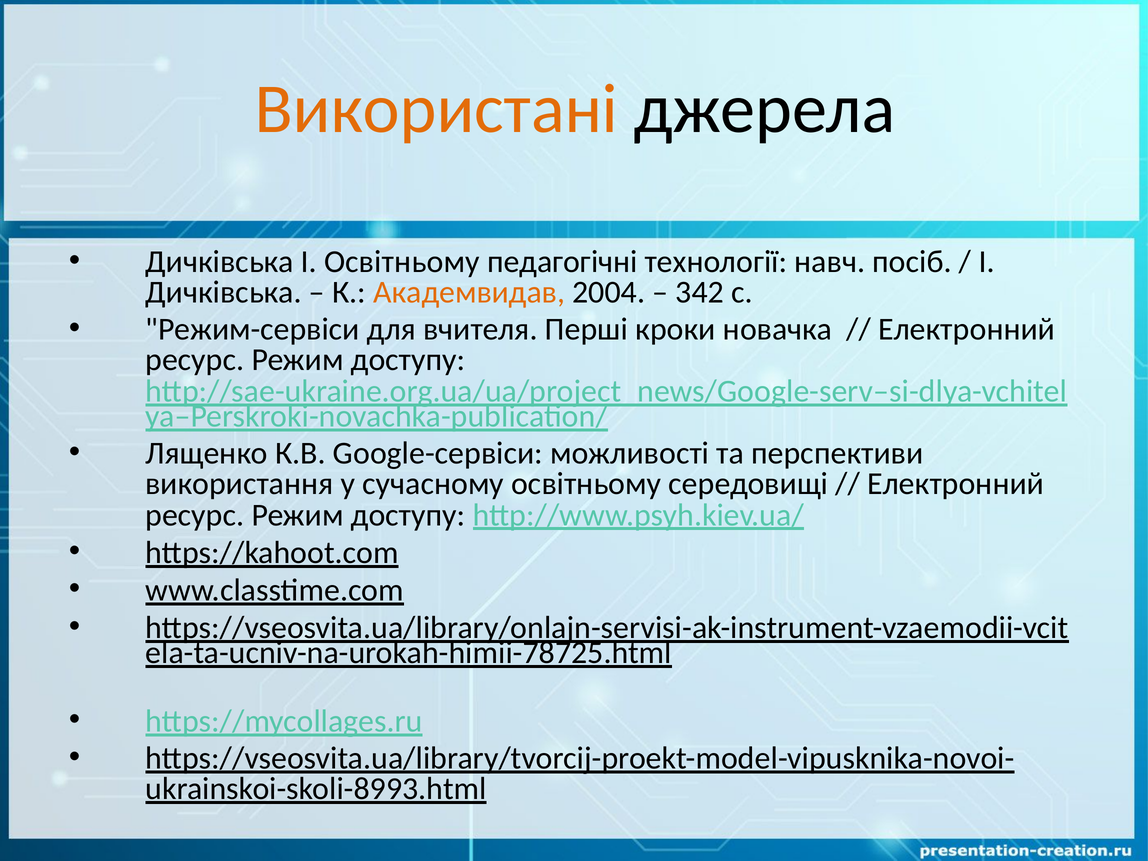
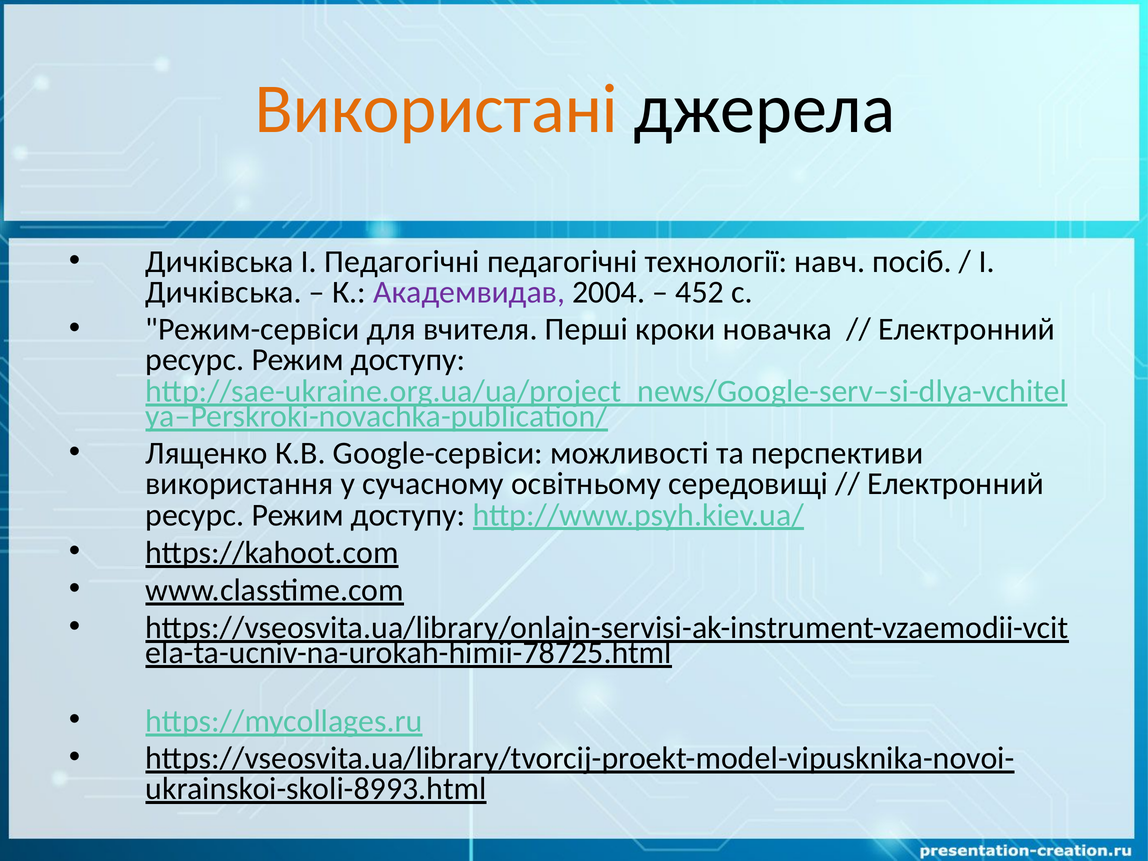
І Освітньому: Освітньому -> Педагогічні
Академвидав colour: orange -> purple
342: 342 -> 452
